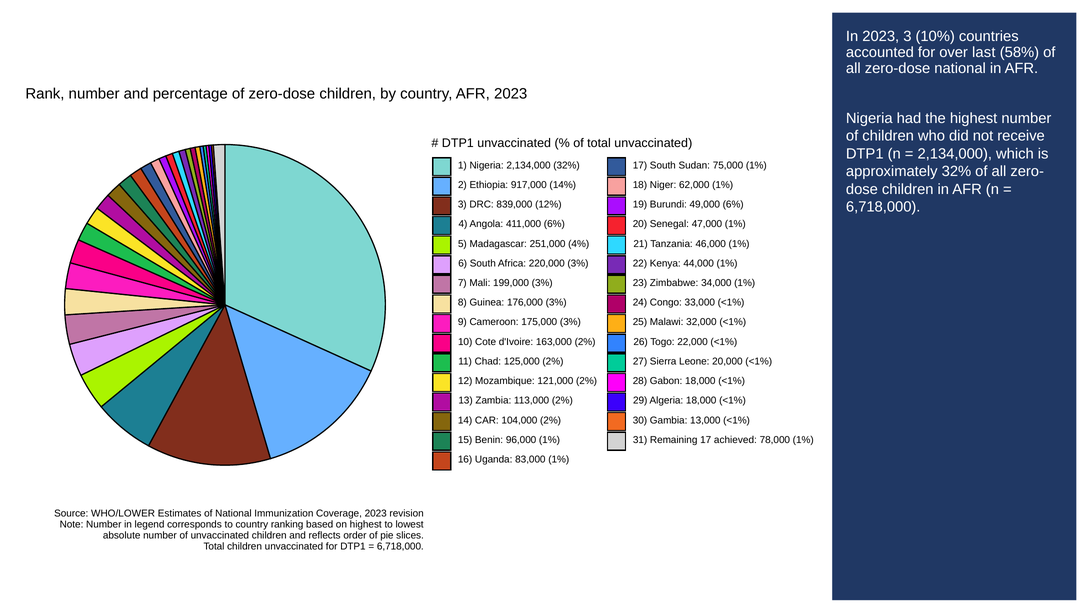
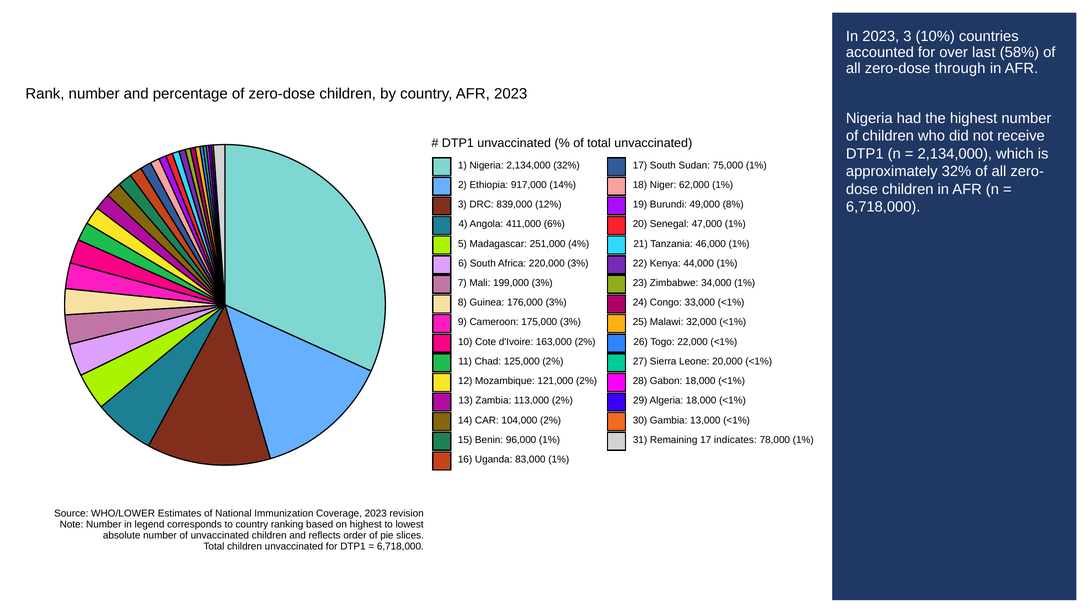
zero-dose national: national -> through
49,000 6%: 6% -> 8%
achieved: achieved -> indicates
